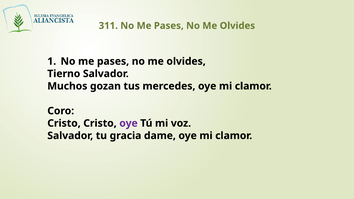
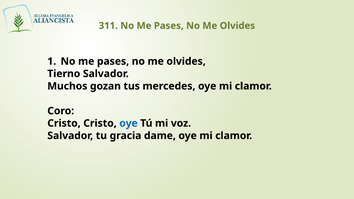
oye at (128, 123) colour: purple -> blue
